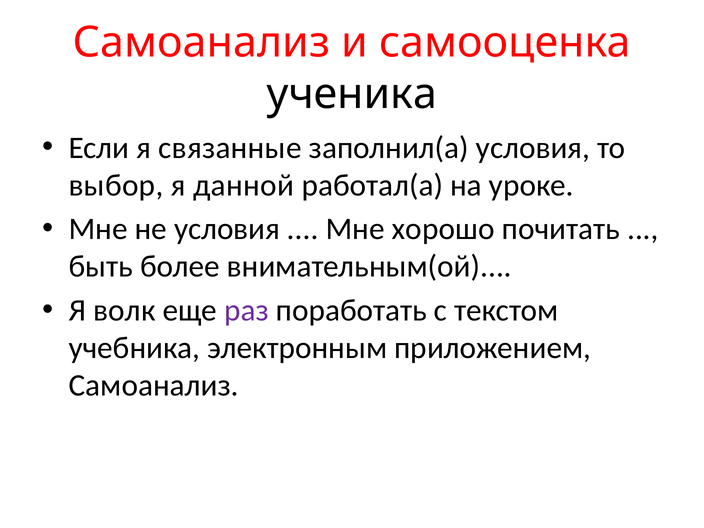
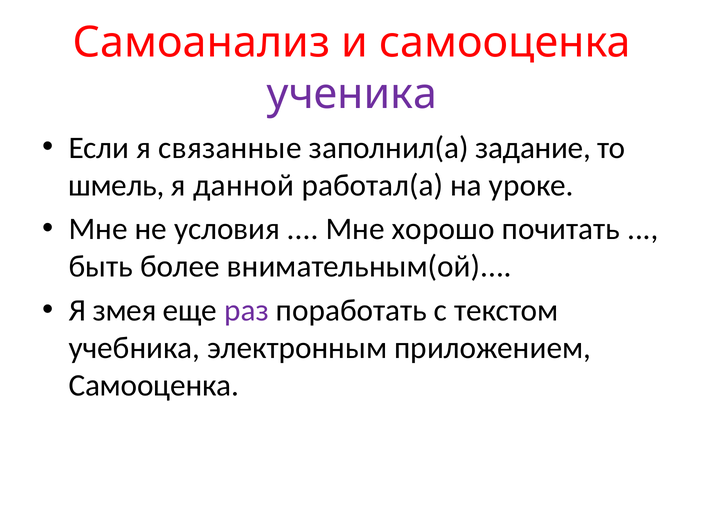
ученика colour: black -> purple
заполнил(а условия: условия -> задание
выбор: выбор -> шмель
волк: волк -> змея
Самоанализ at (154, 386): Самоанализ -> Самооценка
